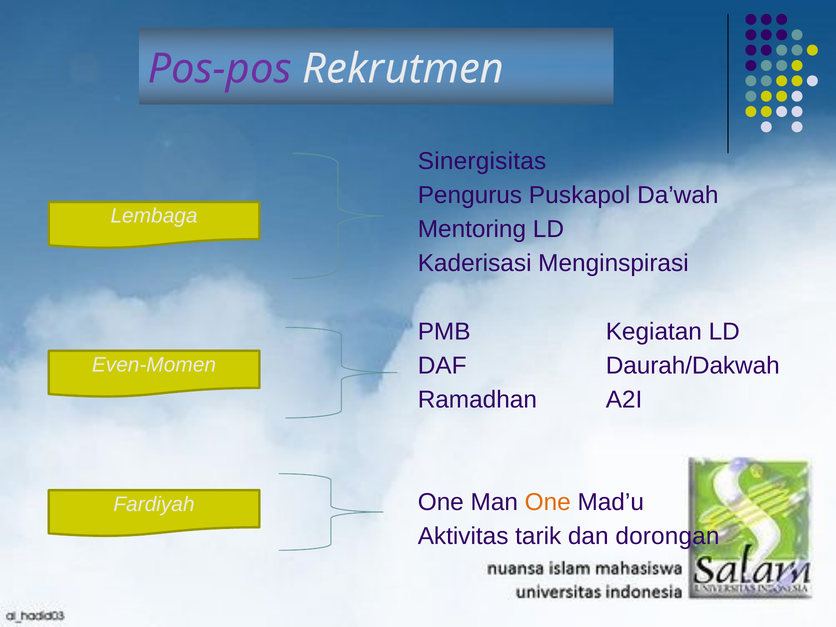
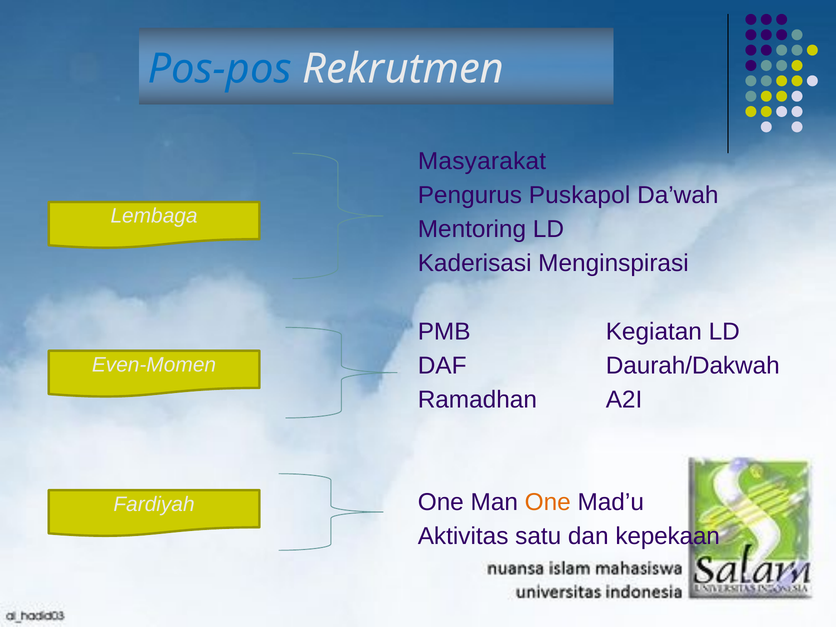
Pos-pos colour: purple -> blue
Sinergisitas: Sinergisitas -> Masyarakat
tarik: tarik -> satu
dorongan: dorongan -> kepekaan
